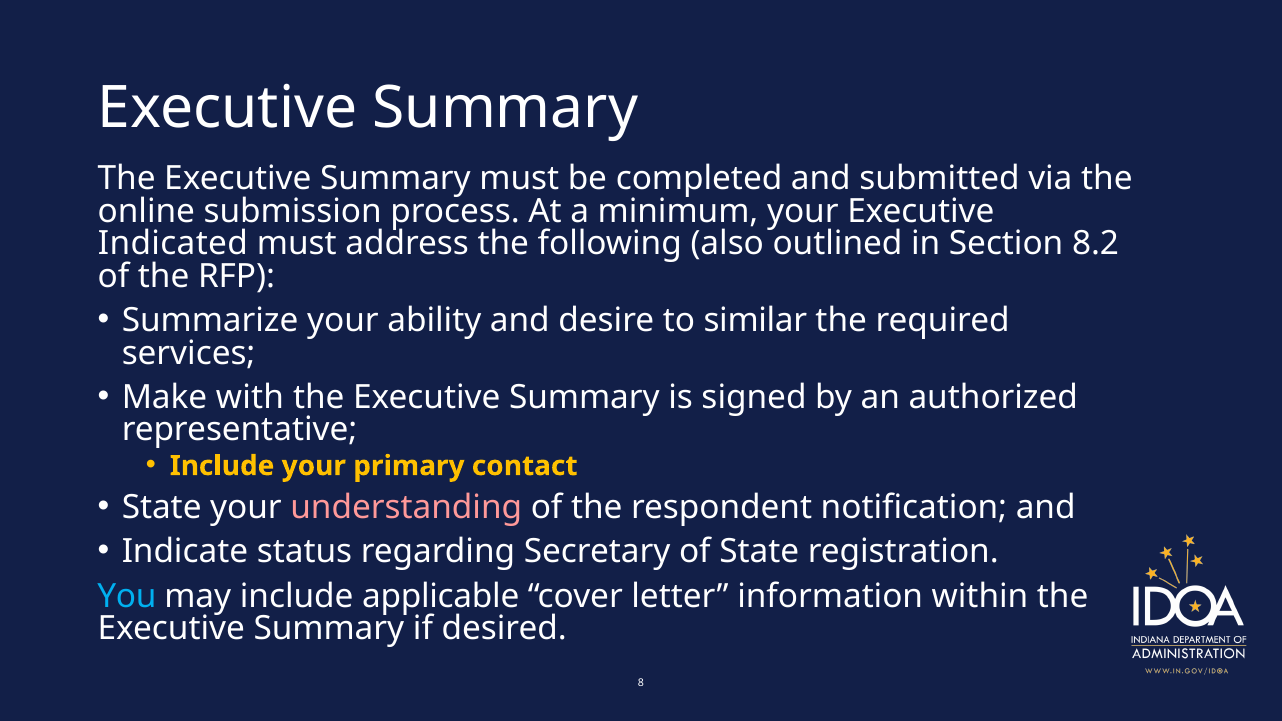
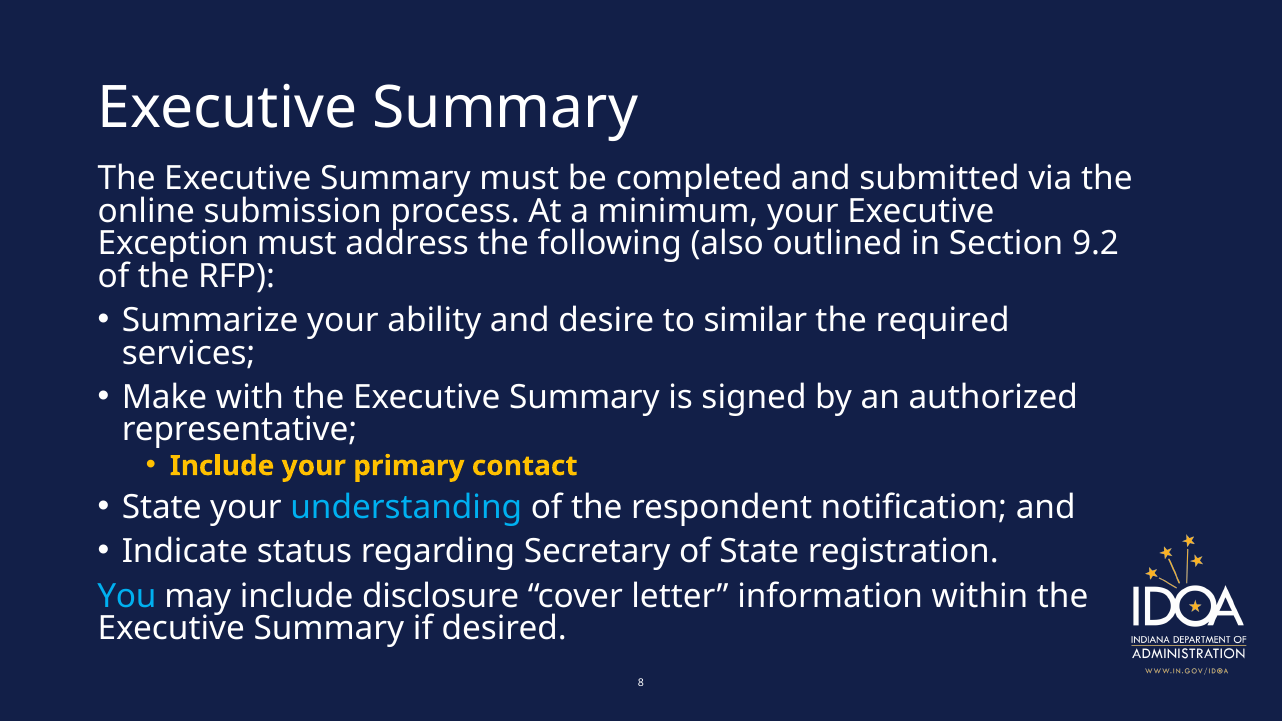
Indicated: Indicated -> Exception
8.2: 8.2 -> 9.2
understanding colour: pink -> light blue
applicable: applicable -> disclosure
